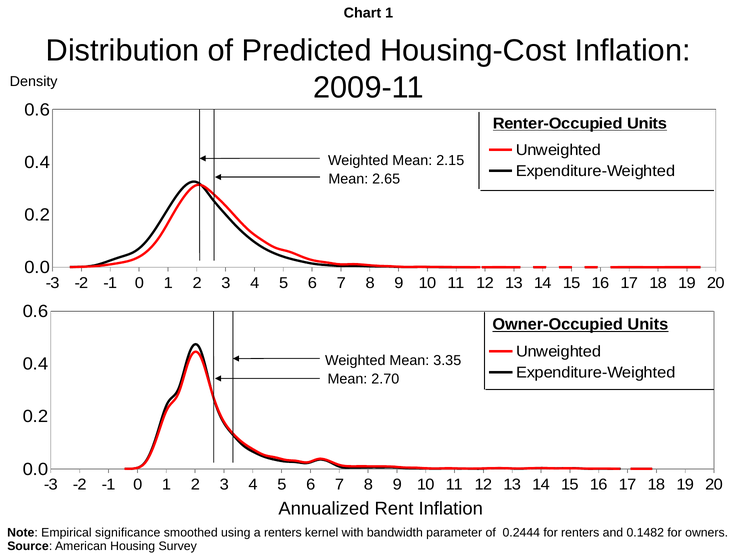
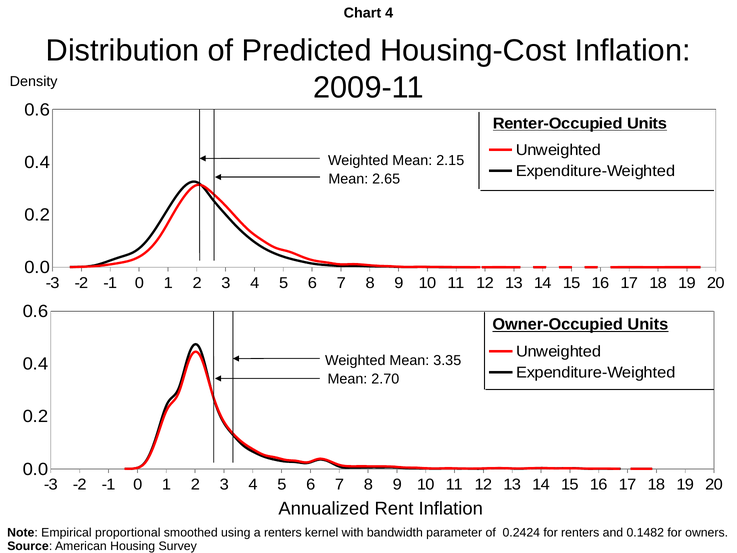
Chart 1: 1 -> 4
significance: significance -> proportional
0.2444: 0.2444 -> 0.2424
